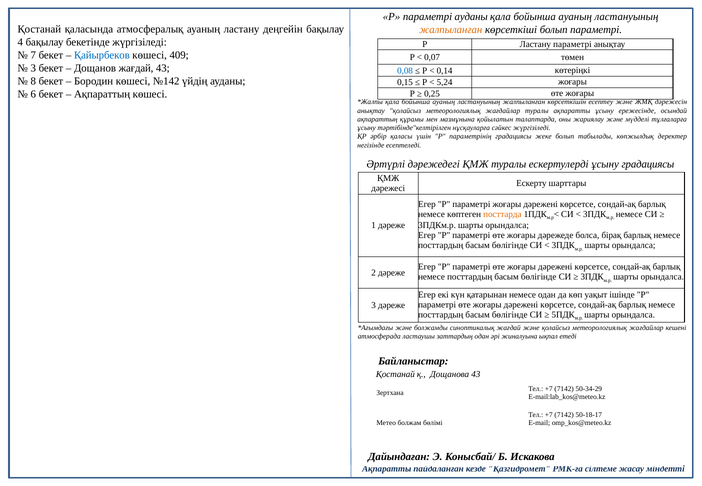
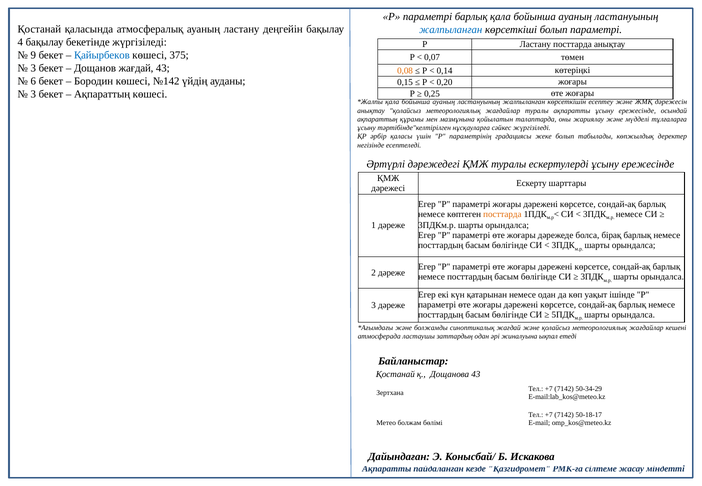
параметрі ауданы: ауданы -> барлық
жалпыланған at (451, 29) colour: orange -> blue
Ластану параметрі: параметрі -> посттарда
7: 7 -> 9
409: 409 -> 375
0,08 colour: blue -> orange
8: 8 -> 6
5,24: 5,24 -> 0,20
6 at (33, 94): 6 -> 3
ескертулерді ұсыну градациясы: градациясы -> ережесінде
